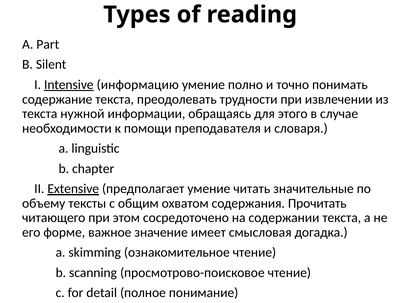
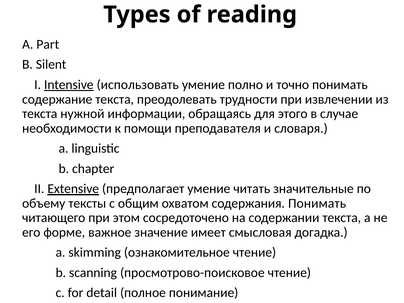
информацию: информацию -> использовать
содержания Прочитать: Прочитать -> Понимать
